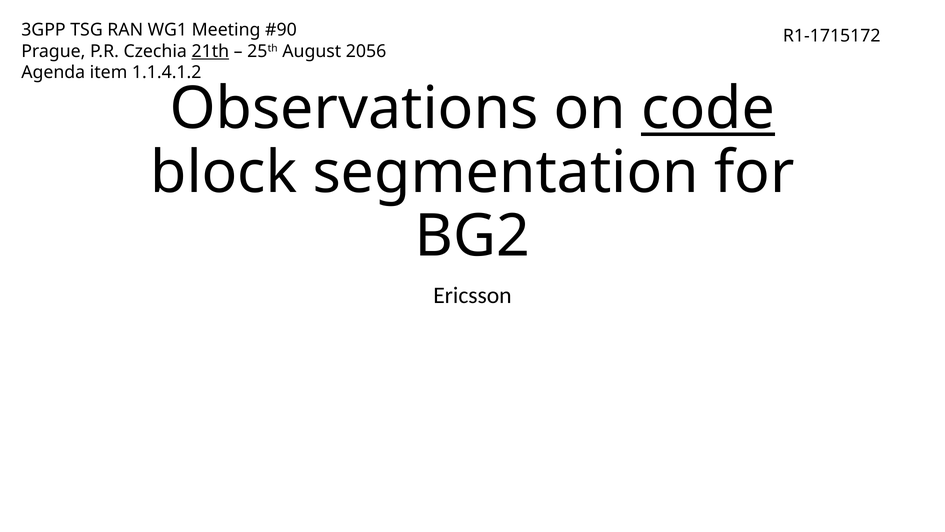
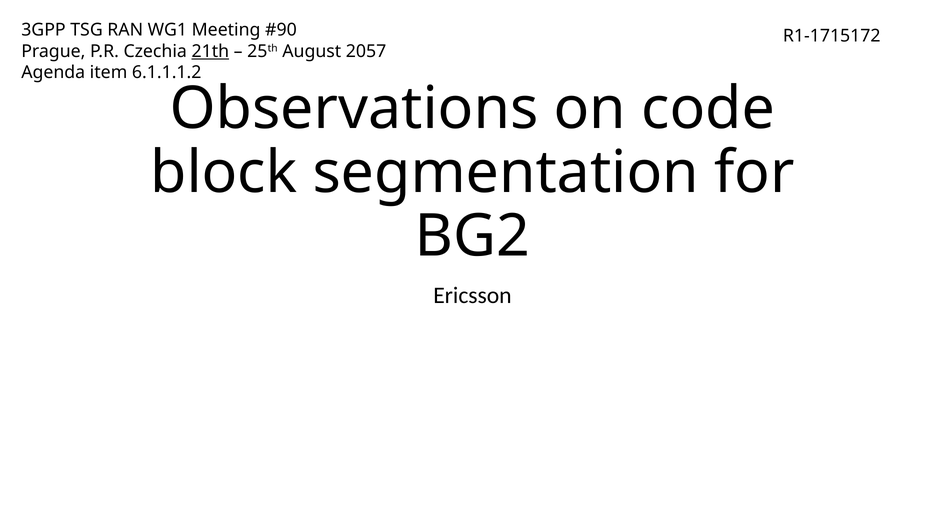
2056: 2056 -> 2057
1.1.4.1.2: 1.1.4.1.2 -> 6.1.1.1.2
code underline: present -> none
